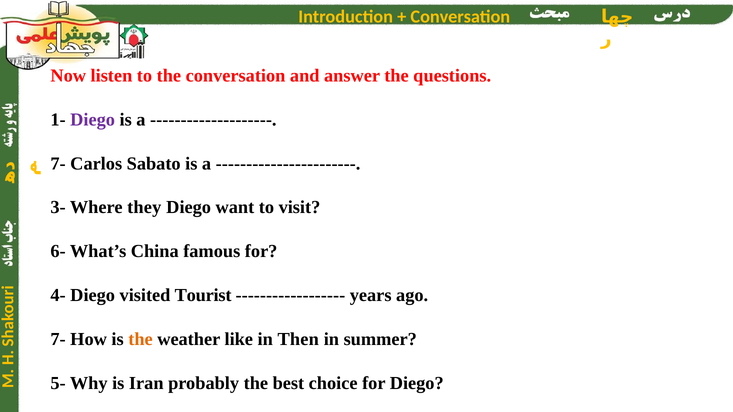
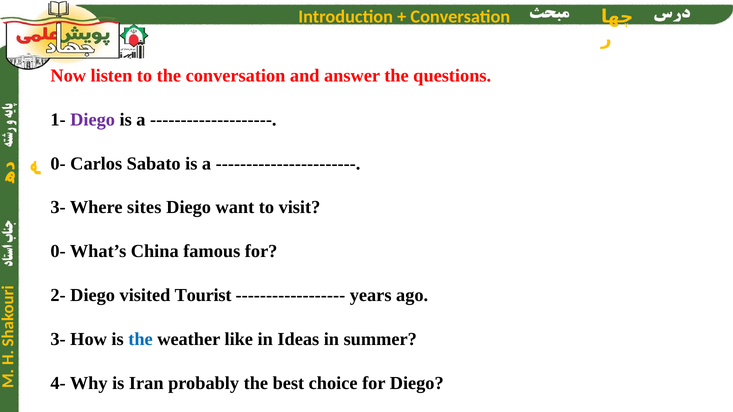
7- at (58, 164): 7- -> 0-
they: they -> sites
6- at (58, 252): 6- -> 0-
4-: 4- -> 2-
7- at (58, 340): 7- -> 3-
the at (140, 340) colour: orange -> blue
Then: Then -> Ideas
5-: 5- -> 4-
